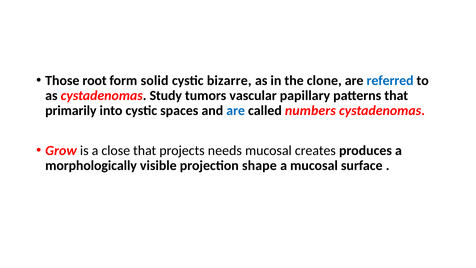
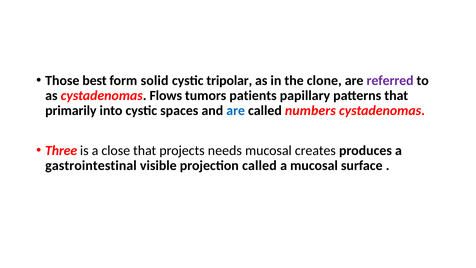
root: root -> best
bizarre: bizarre -> tripolar
referred colour: blue -> purple
Study: Study -> Flows
vascular: vascular -> patients
Grow: Grow -> Three
morphologically: morphologically -> gastrointestinal
projection shape: shape -> called
